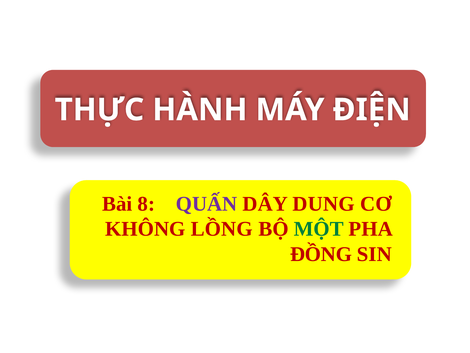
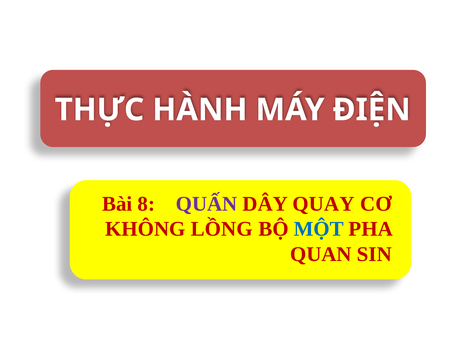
DUNG: DUNG -> QUAY
MỘT colour: green -> blue
ĐỒNG: ĐỒNG -> QUAN
